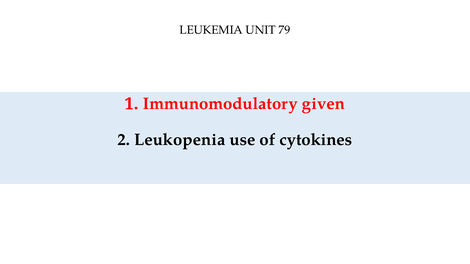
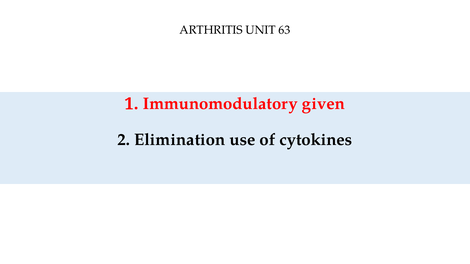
LEUKEMIA: LEUKEMIA -> ARTHRITIS
79: 79 -> 63
Leukopenia: Leukopenia -> Elimination
